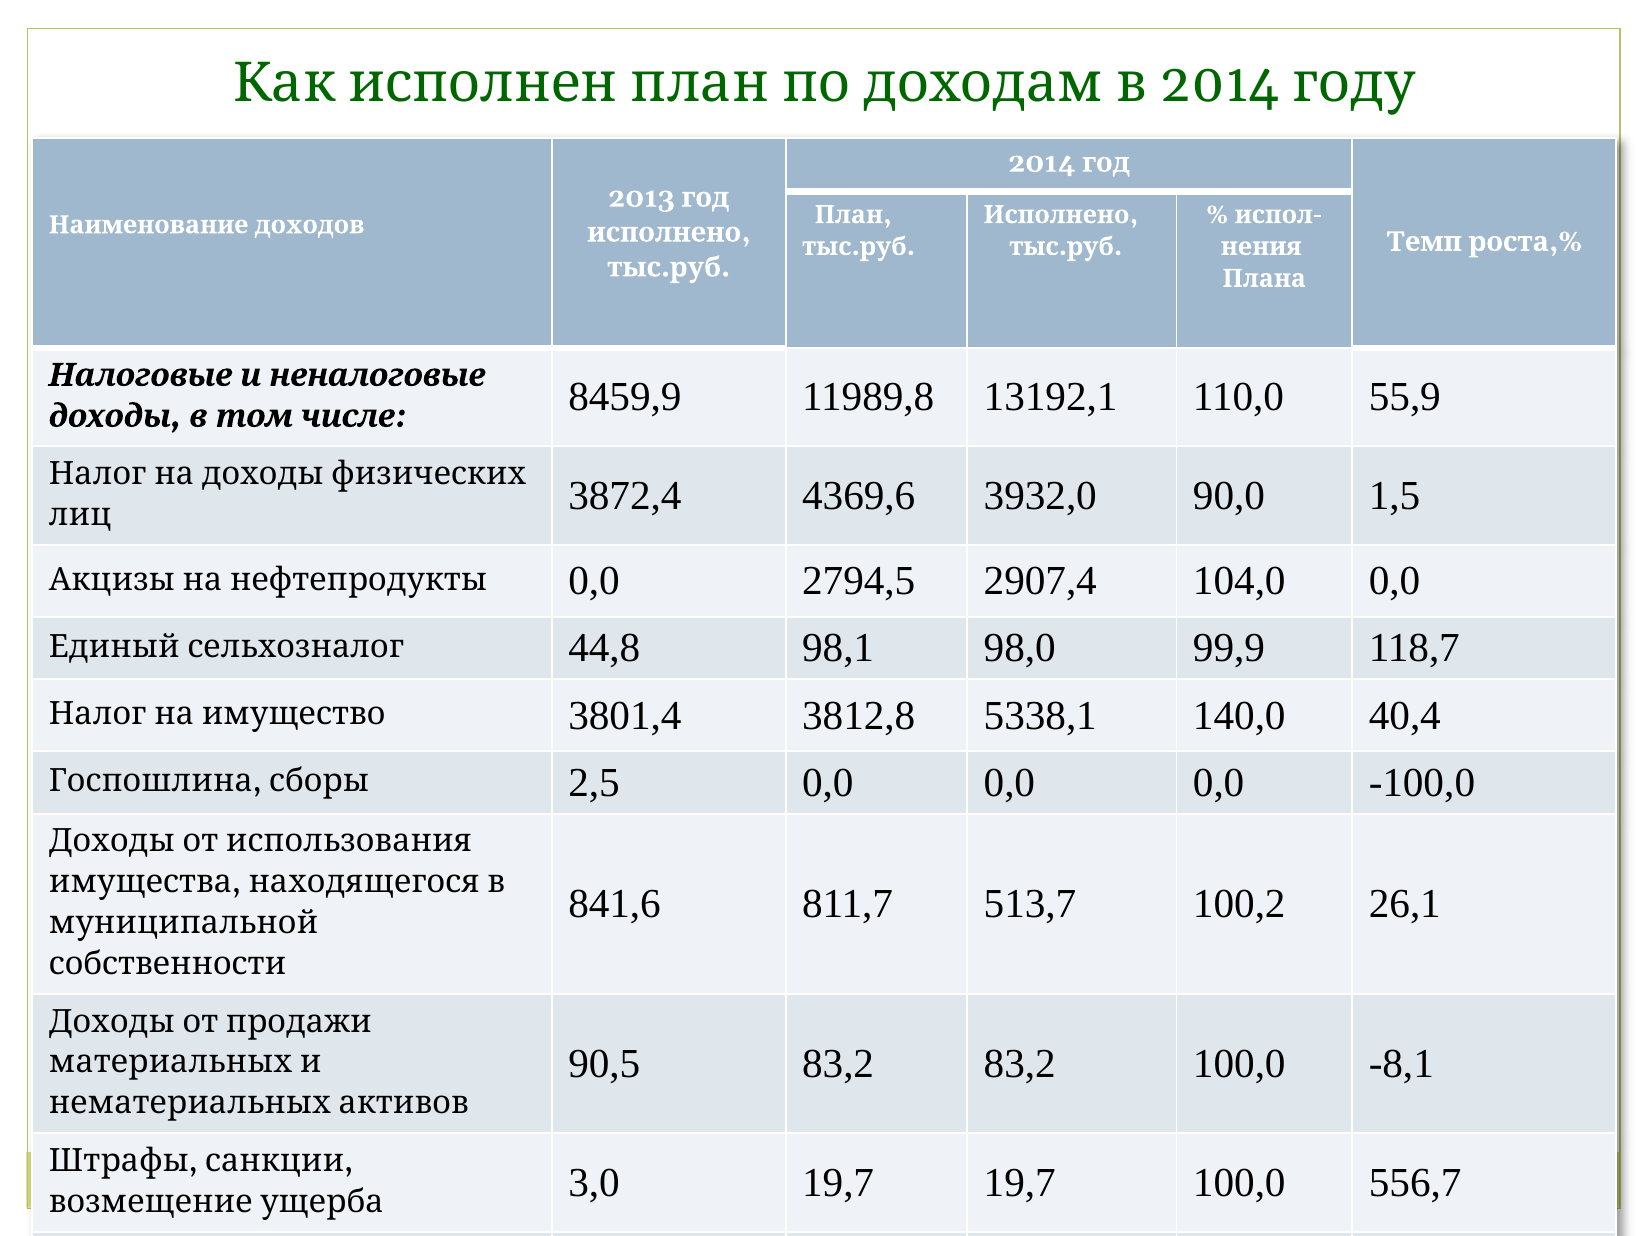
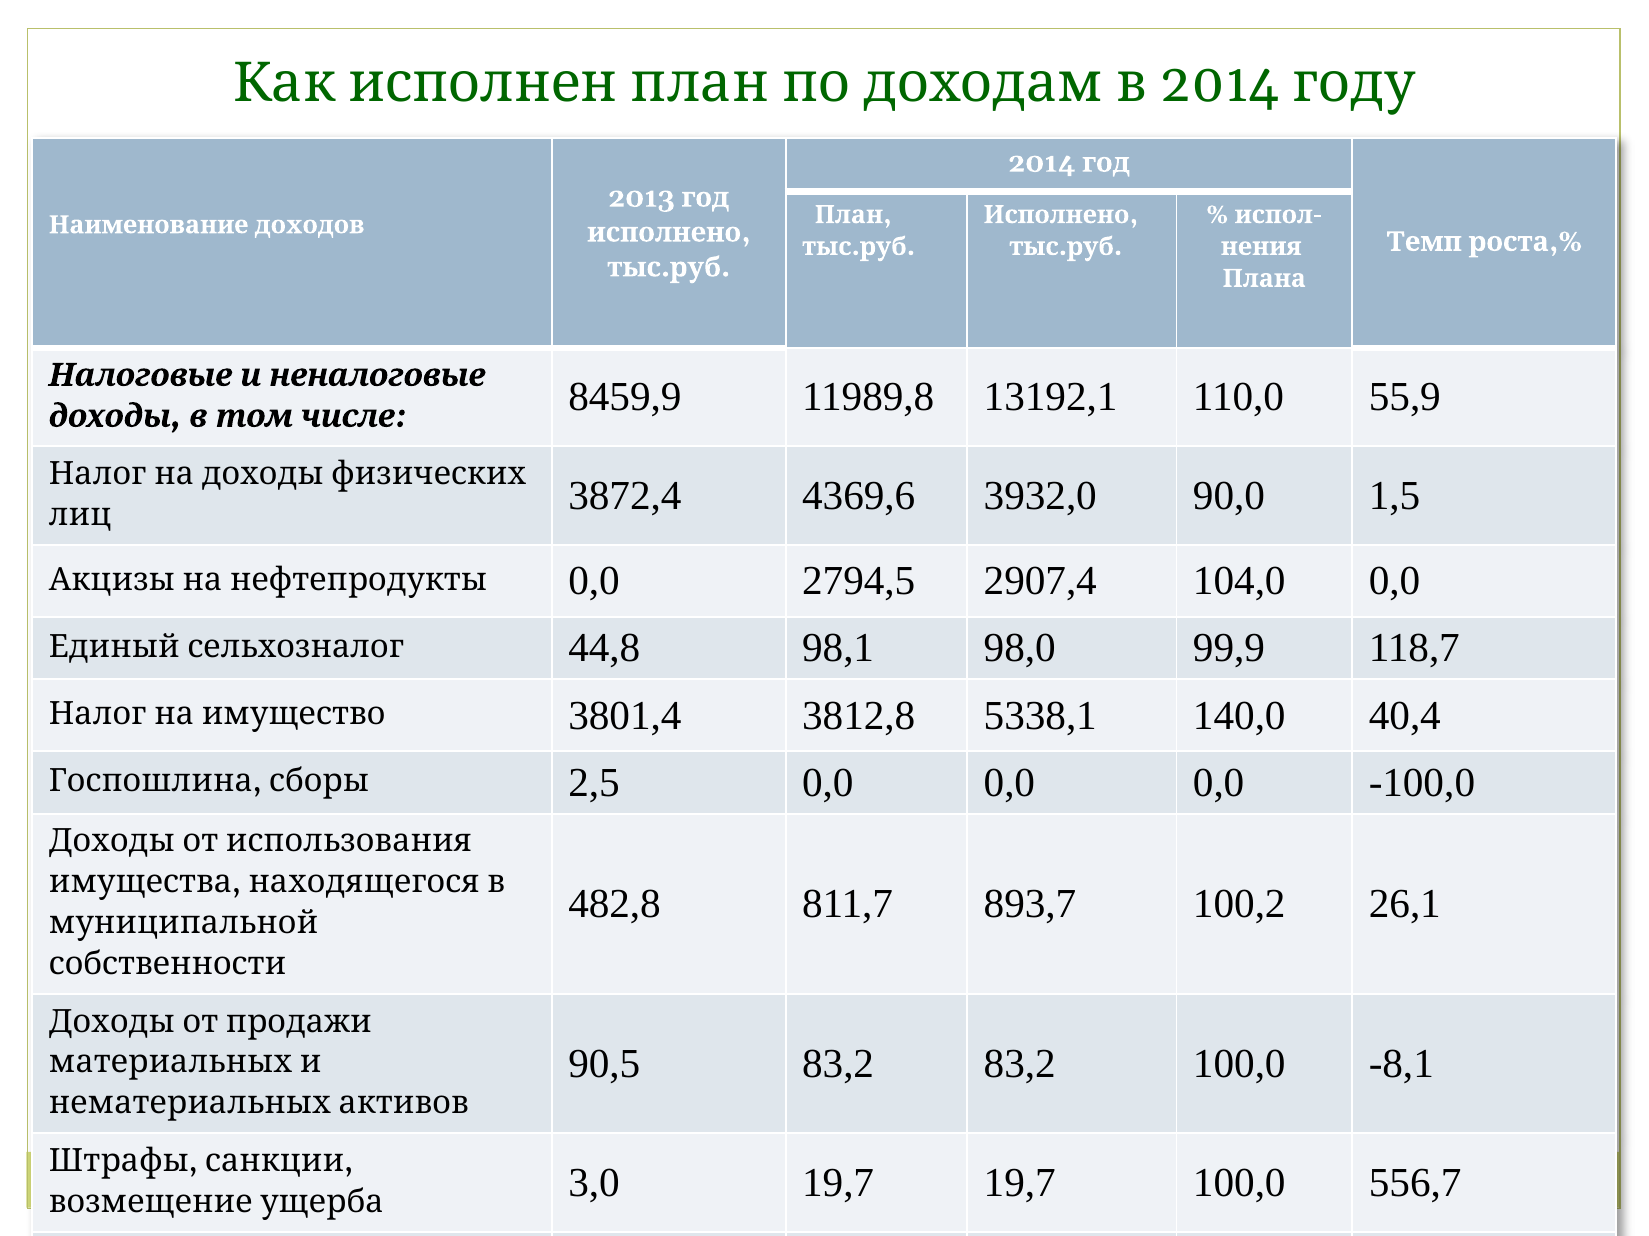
841,6: 841,6 -> 482,8
513,7: 513,7 -> 893,7
